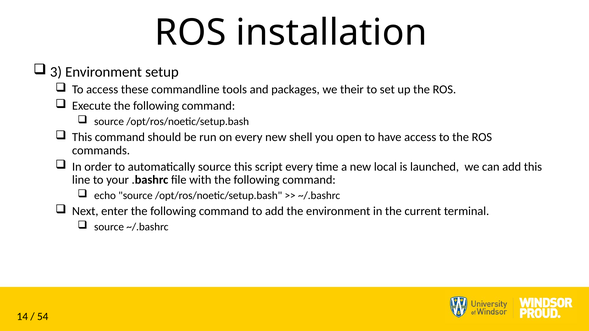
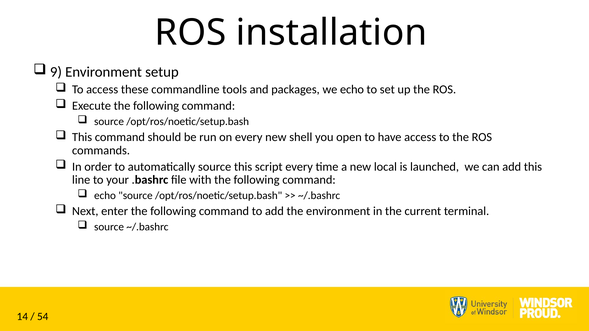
3: 3 -> 9
we their: their -> echo
